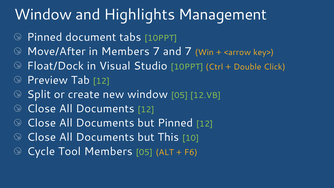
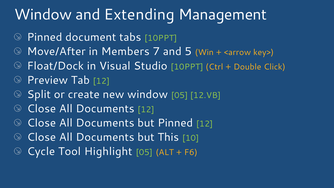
Highlights: Highlights -> Extending
and 7: 7 -> 5
Tool Members: Members -> Highlight
